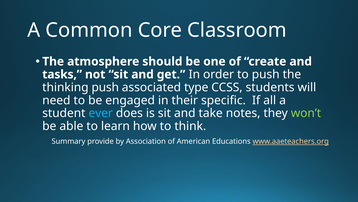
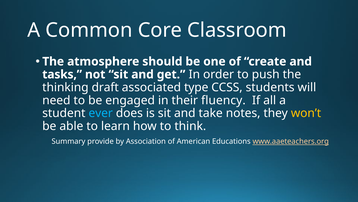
thinking push: push -> draft
specific: specific -> fluency
won’t colour: light green -> yellow
